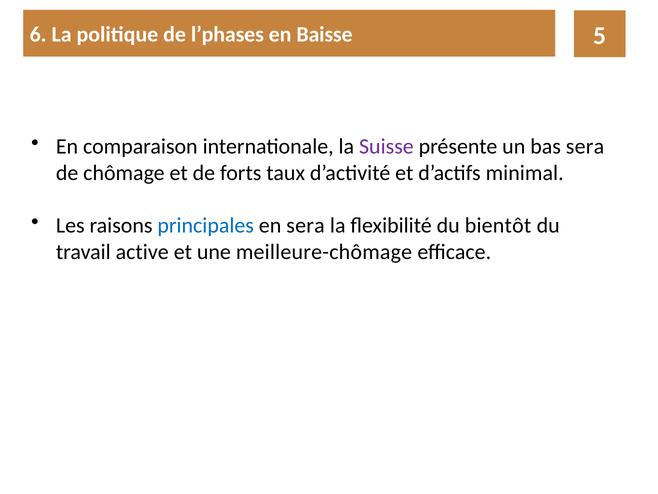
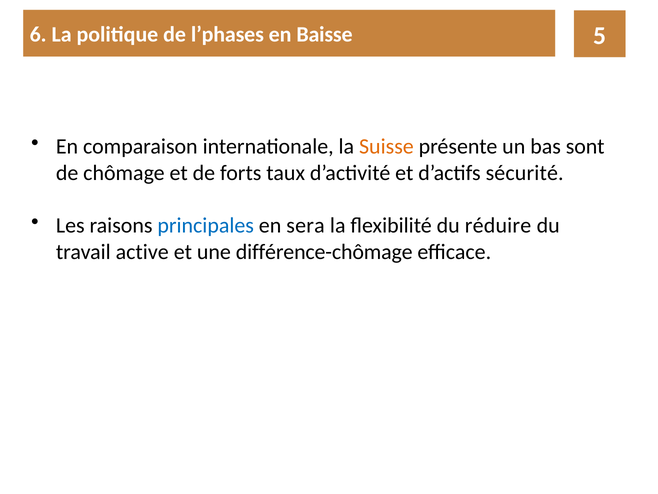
Suisse colour: purple -> orange
bas sera: sera -> sont
minimal: minimal -> sécurité
bientôt: bientôt -> réduire
meilleure-chômage: meilleure-chômage -> différence-chômage
